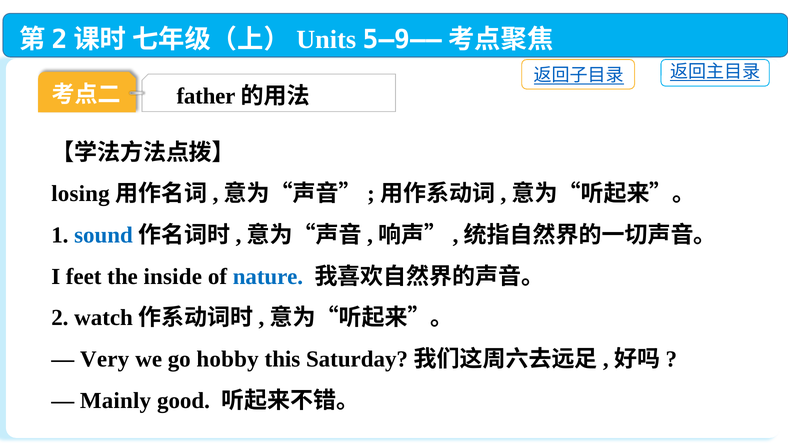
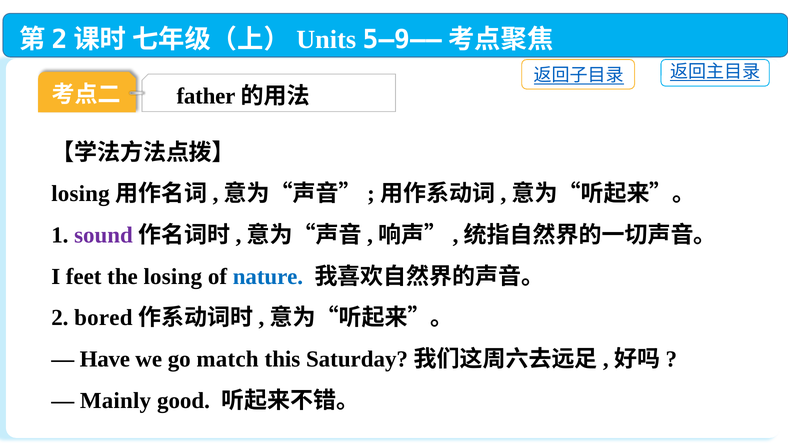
sound colour: blue -> purple
the inside: inside -> losing
watch: watch -> bored
Very: Very -> Have
hobby: hobby -> match
